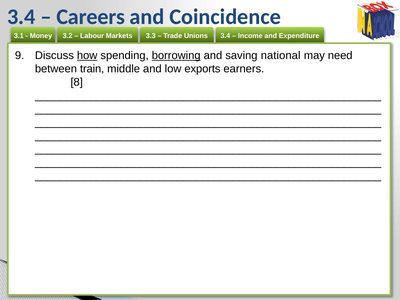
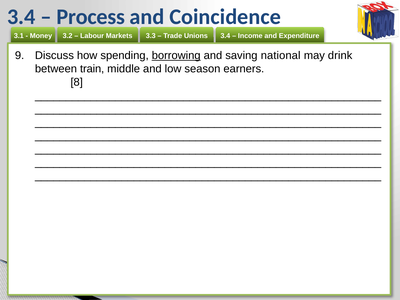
Careers: Careers -> Process
how underline: present -> none
need: need -> drink
exports: exports -> season
